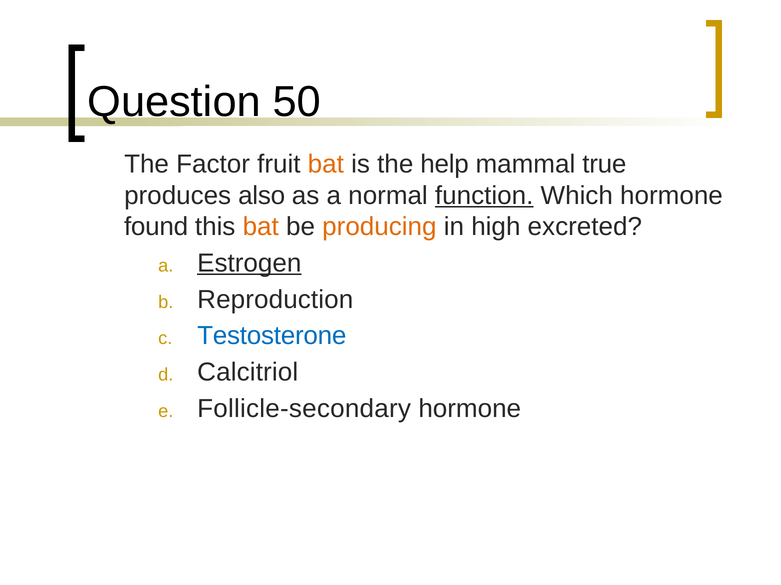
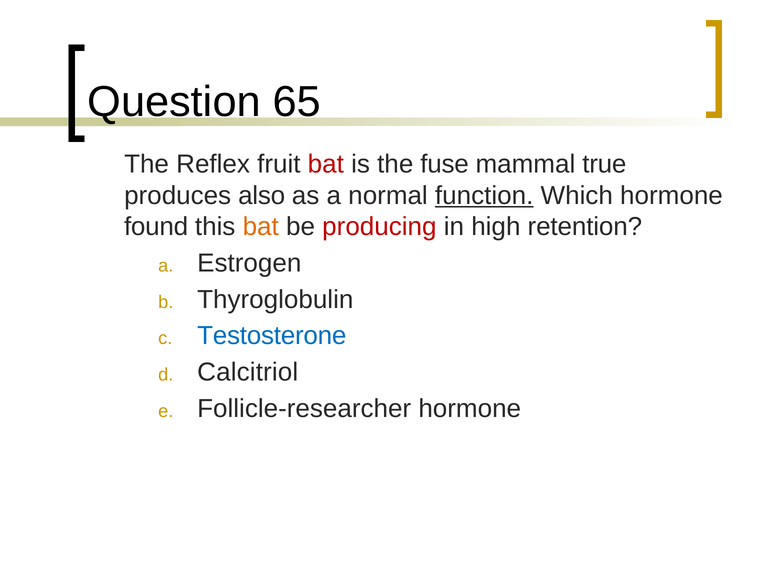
50: 50 -> 65
Factor: Factor -> Reflex
bat at (326, 165) colour: orange -> red
help: help -> fuse
producing colour: orange -> red
excreted: excreted -> retention
Estrogen underline: present -> none
Reproduction: Reproduction -> Thyroglobulin
Follicle-secondary: Follicle-secondary -> Follicle-researcher
